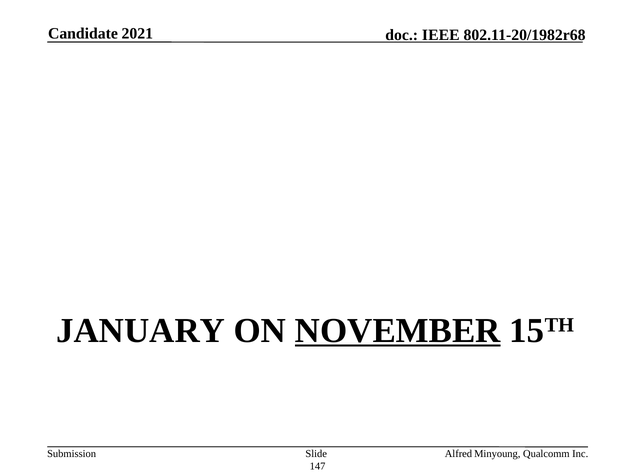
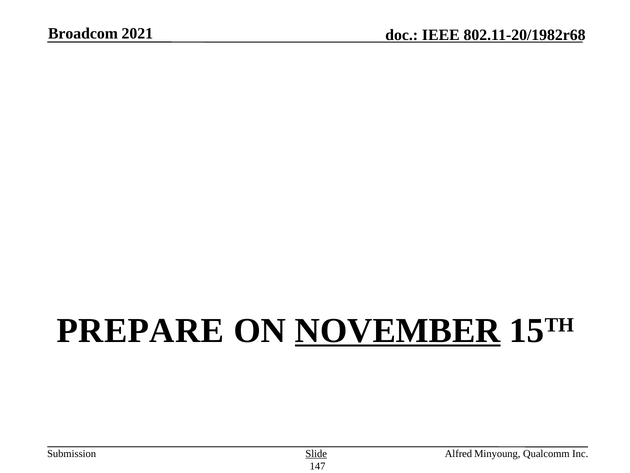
Candidate: Candidate -> Broadcom
JANUARY: JANUARY -> PREPARE
Slide underline: none -> present
